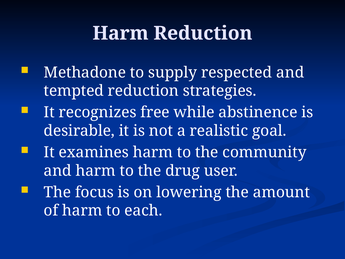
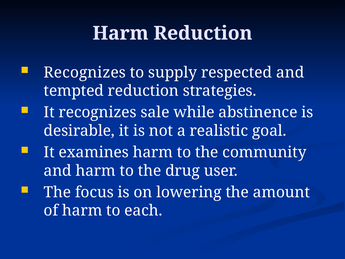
Methadone at (85, 72): Methadone -> Recognizes
free: free -> sale
